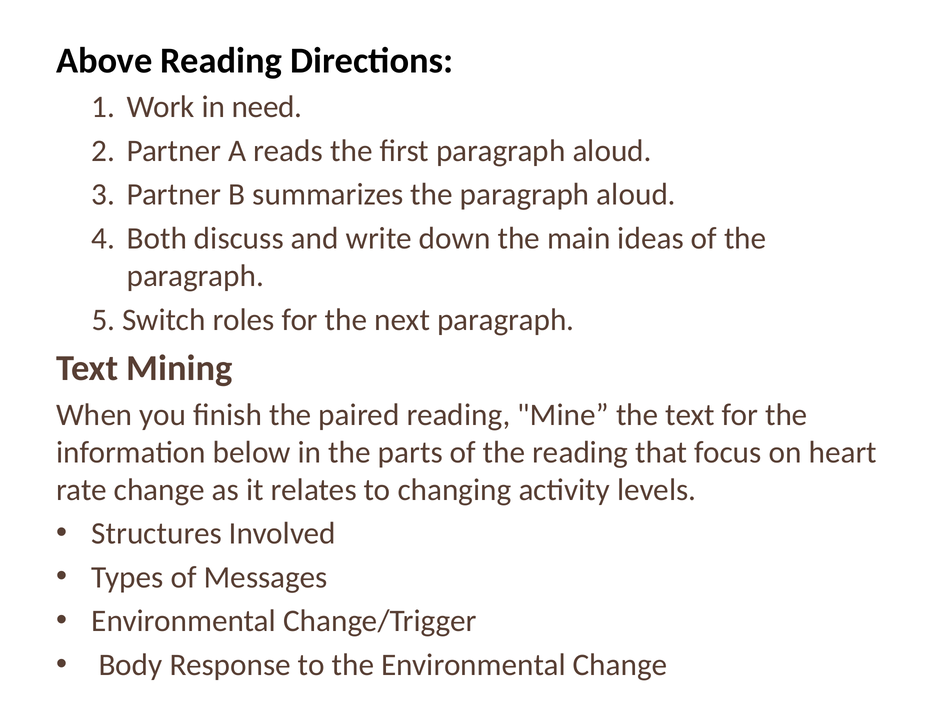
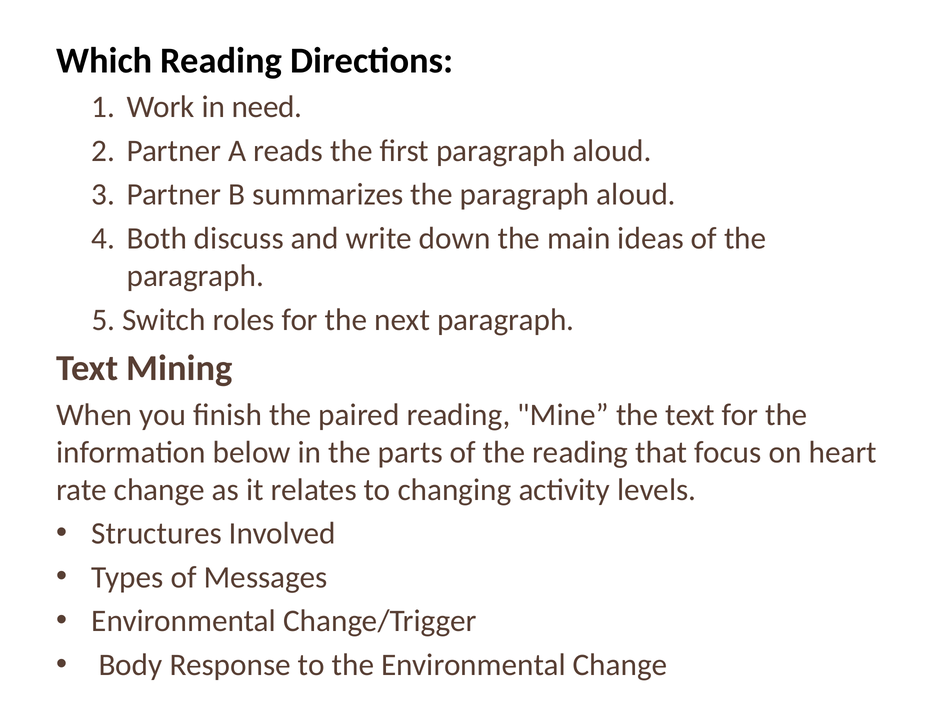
Above: Above -> Which
